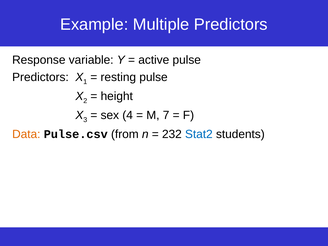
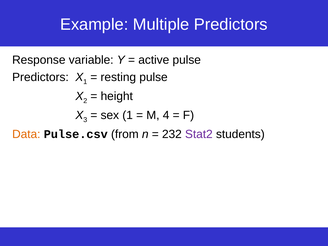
sex 4: 4 -> 1
7: 7 -> 4
Stat2 colour: blue -> purple
